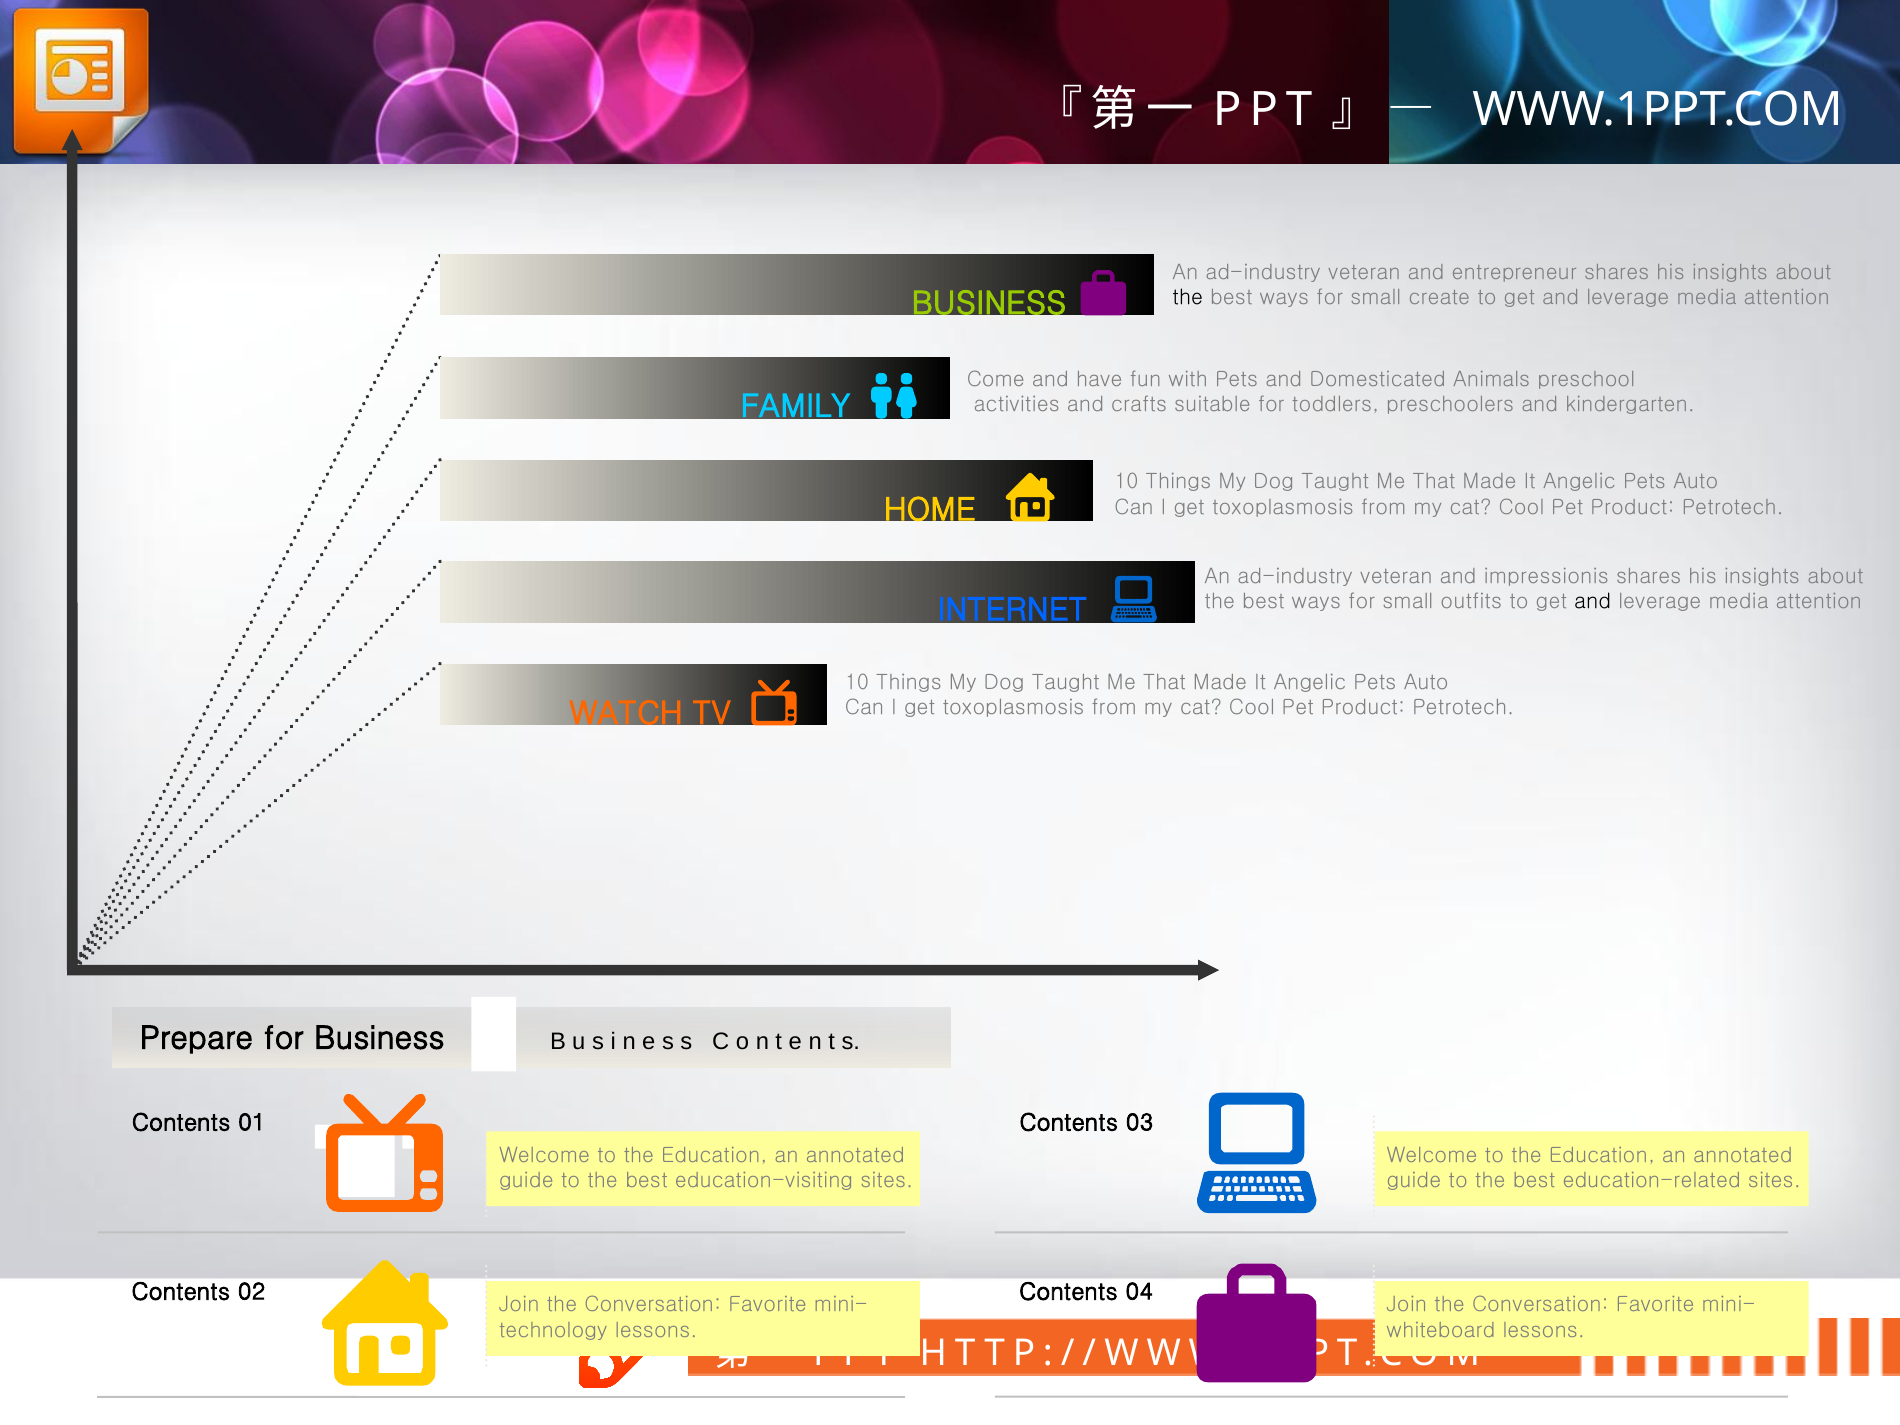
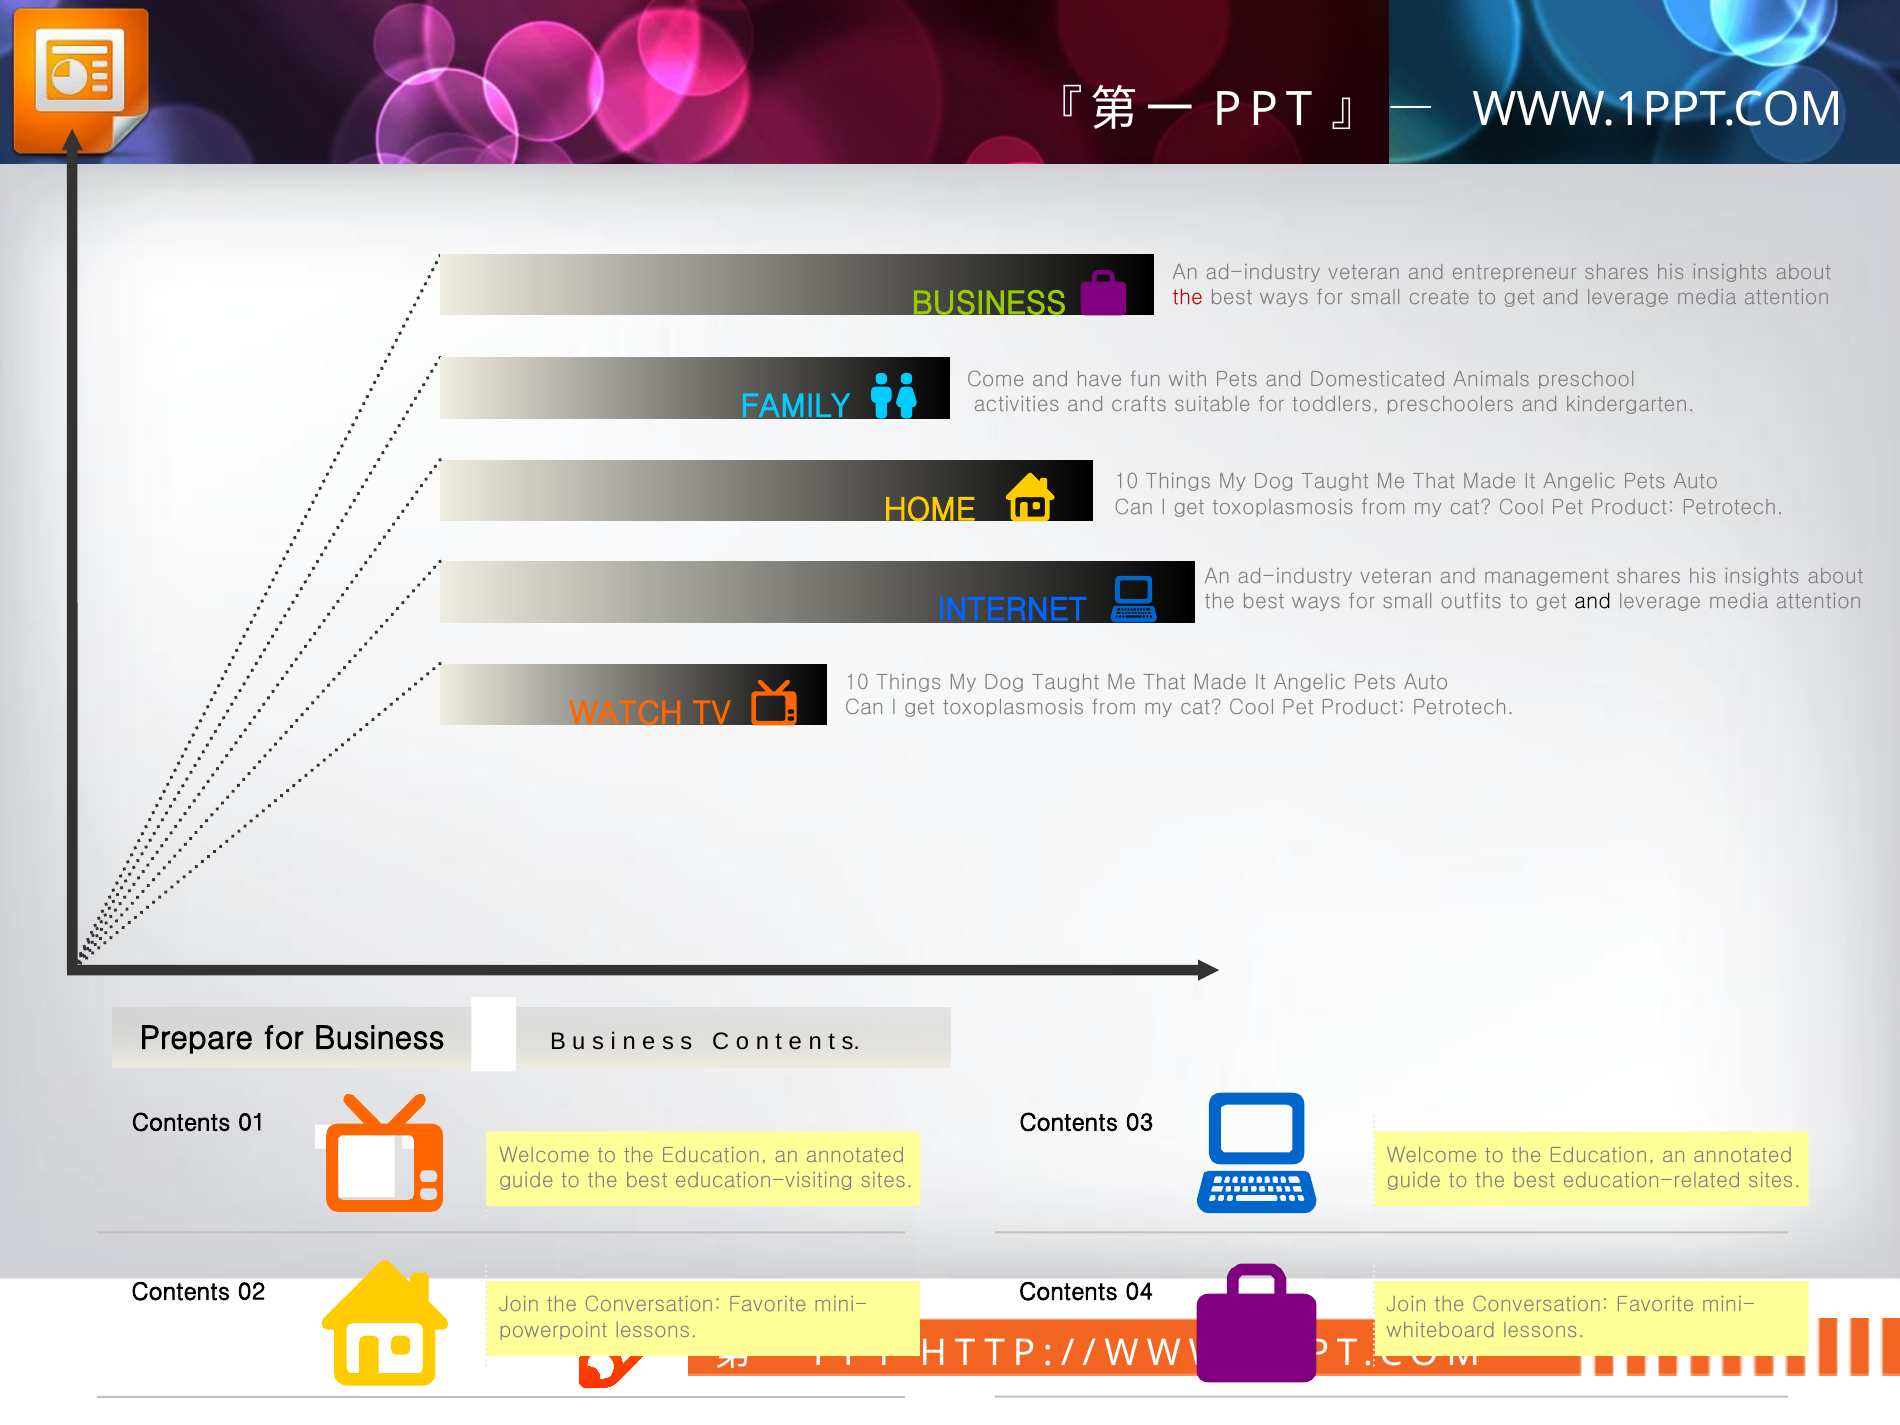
the at (1188, 297) colour: black -> red
impressionis: impressionis -> management
technology: technology -> powerpoint
